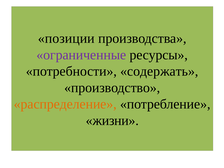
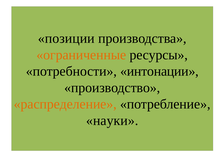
ограниченные colour: purple -> orange
содержать: содержать -> интонации
жизни: жизни -> науки
